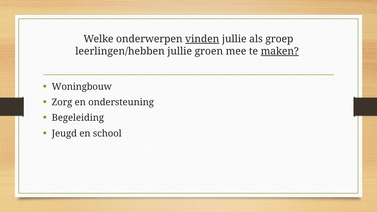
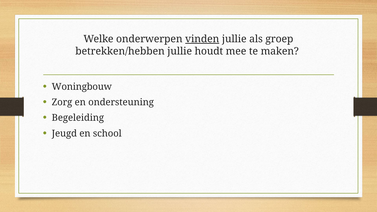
leerlingen/hebben: leerlingen/hebben -> betrekken/hebben
groen: groen -> houdt
maken underline: present -> none
